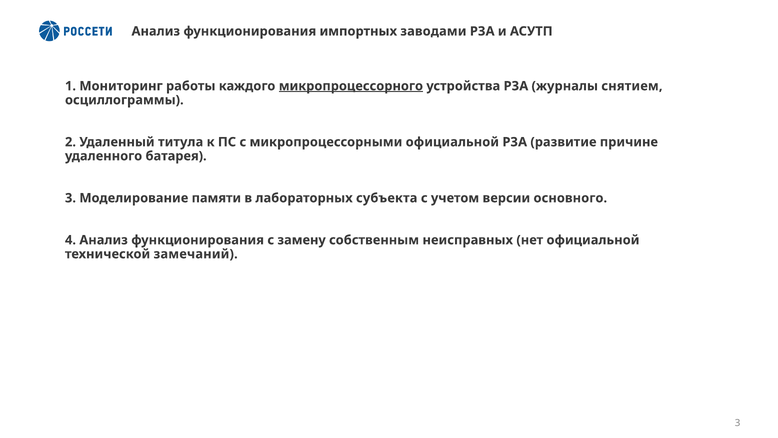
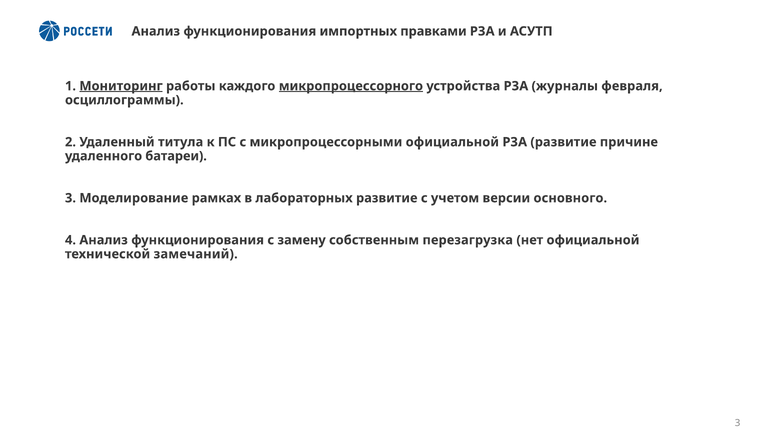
заводами: заводами -> правками
Мониторинг underline: none -> present
снятием: снятием -> февраля
батарея: батарея -> батареи
памяти: памяти -> рамках
лабораторных субъекта: субъекта -> развитие
неисправных: неисправных -> перезагрузка
